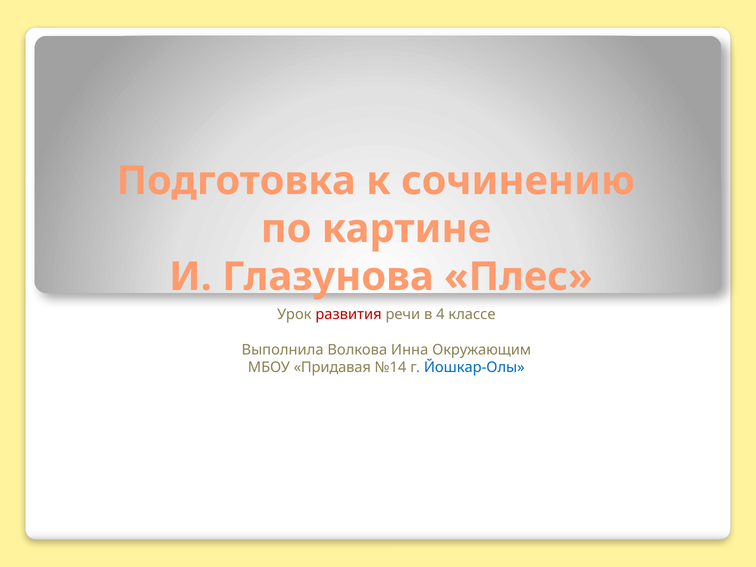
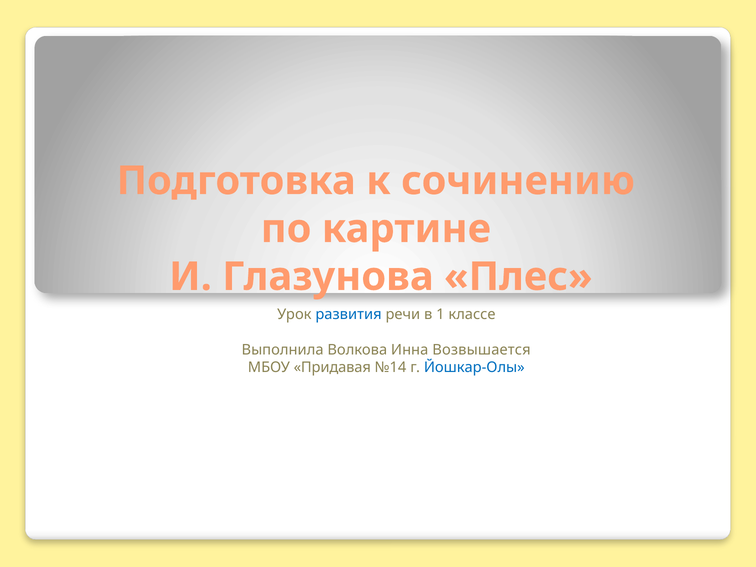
развития colour: red -> blue
4: 4 -> 1
Окружающим: Окружающим -> Возвышается
